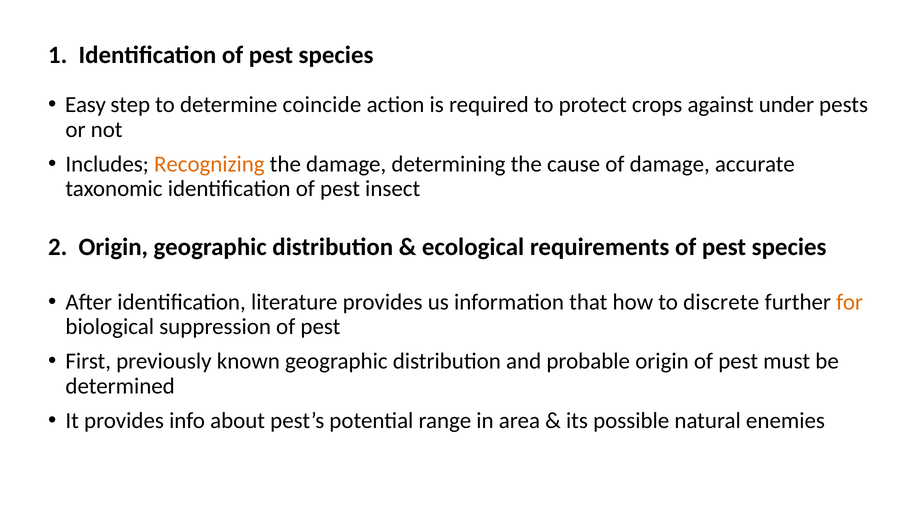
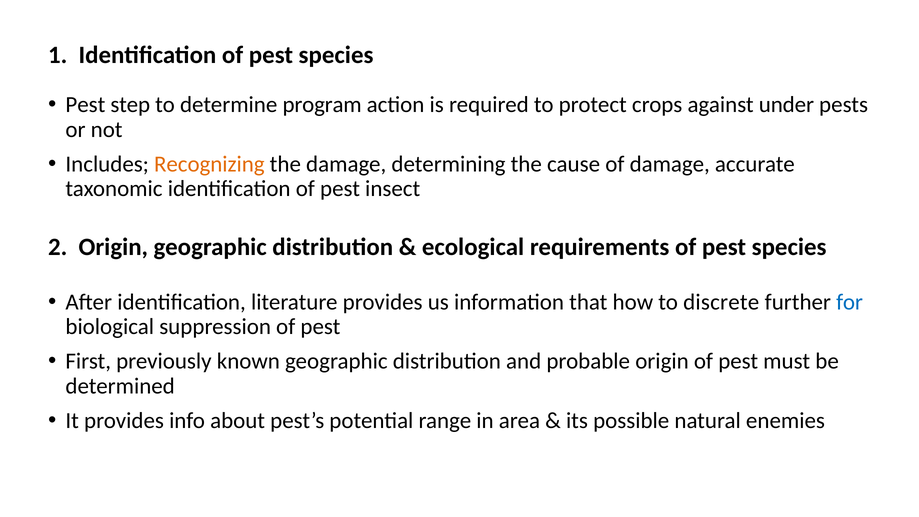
Easy at (85, 105): Easy -> Pest
coincide: coincide -> program
for colour: orange -> blue
